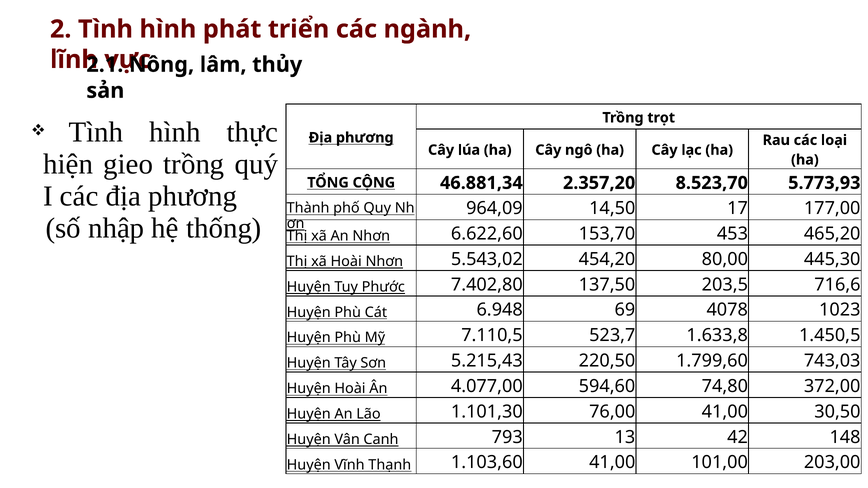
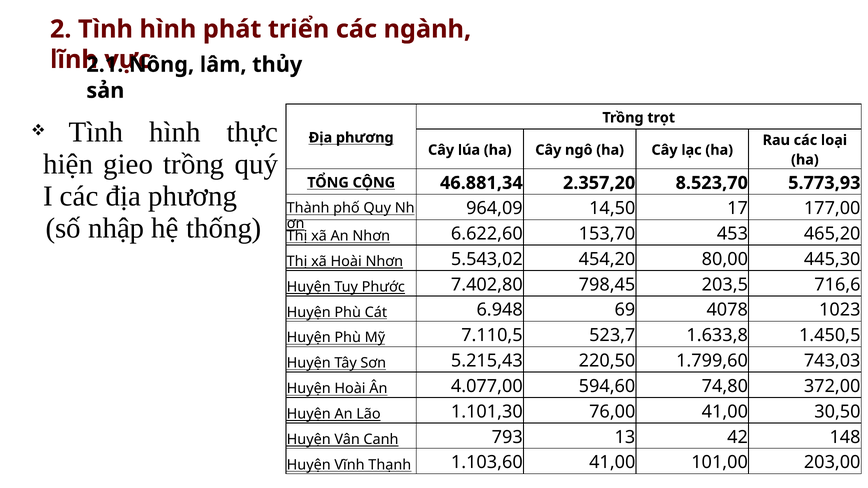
137,50: 137,50 -> 798,45
